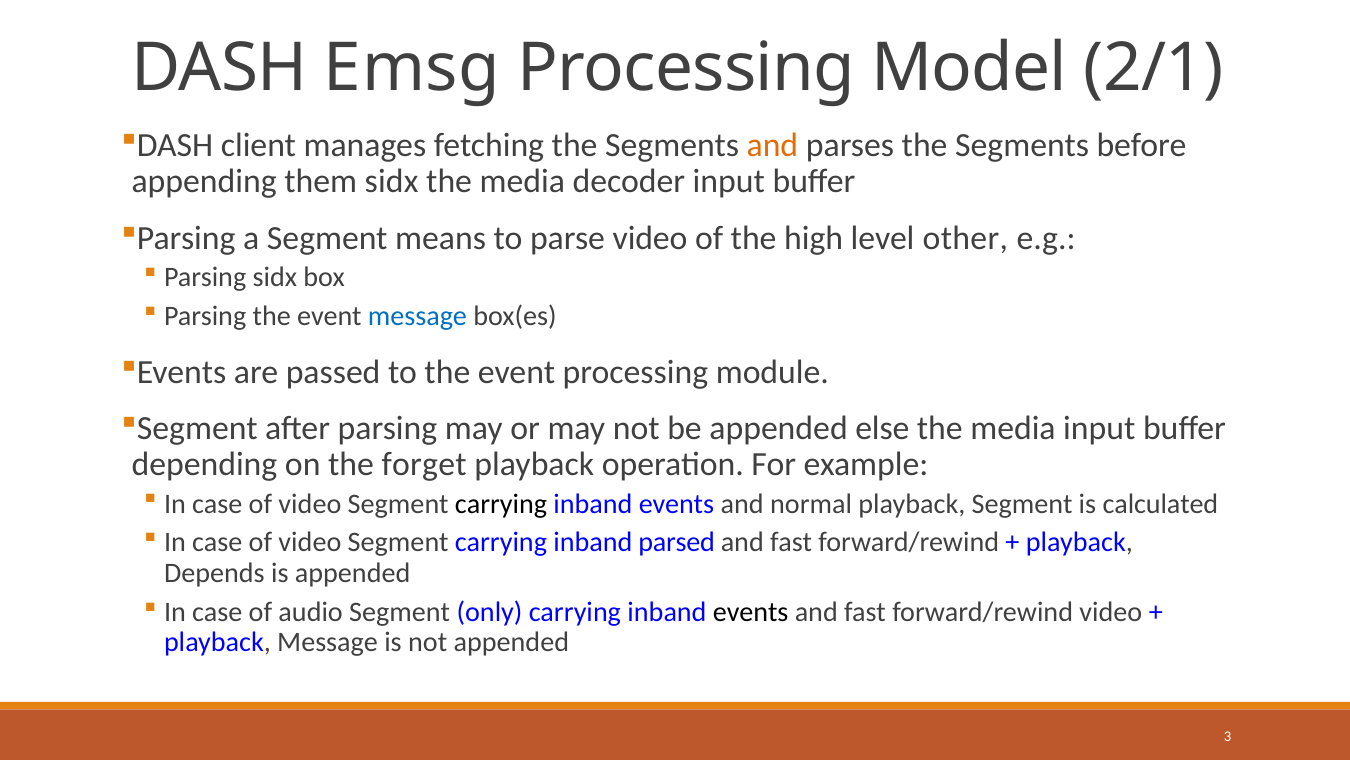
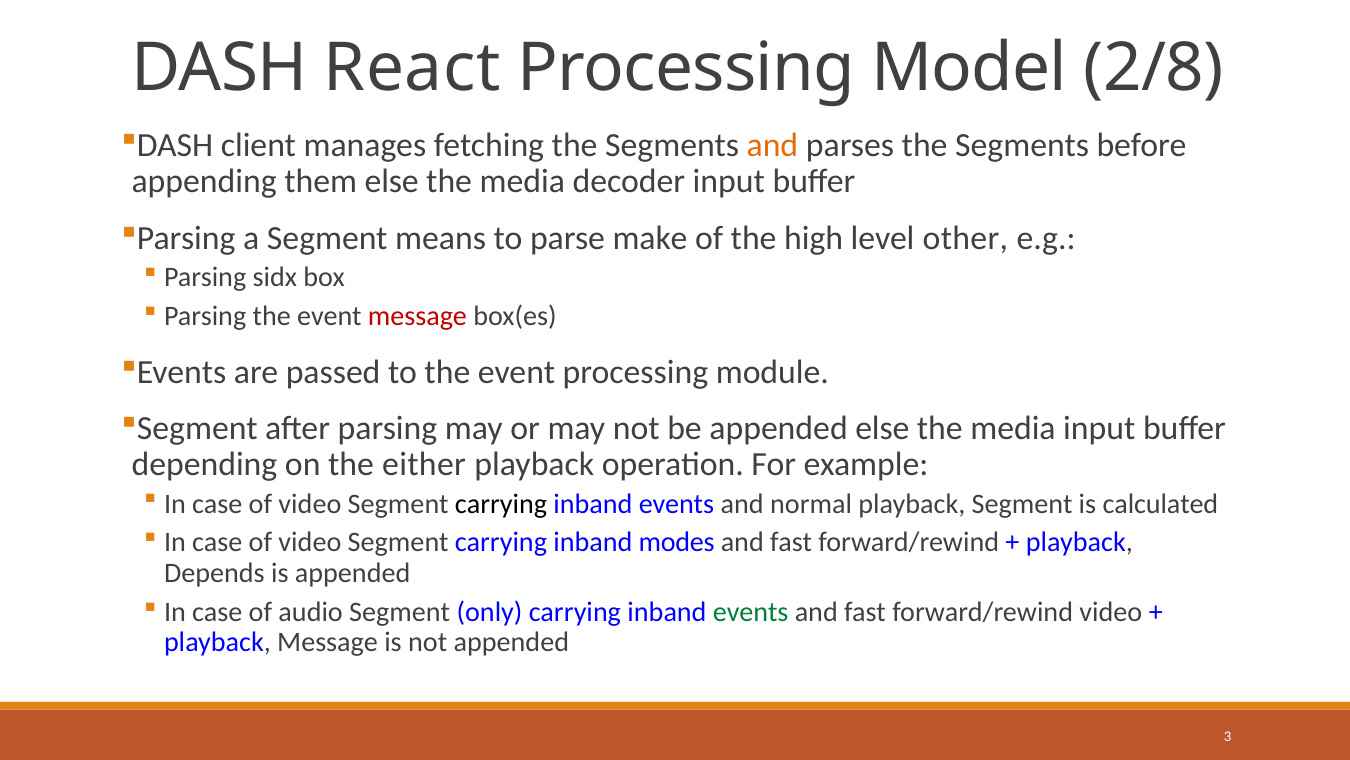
Emsg: Emsg -> React
2/1: 2/1 -> 2/8
them sidx: sidx -> else
parse video: video -> make
message at (417, 316) colour: blue -> red
forget: forget -> either
parsed: parsed -> modes
events at (751, 611) colour: black -> green
